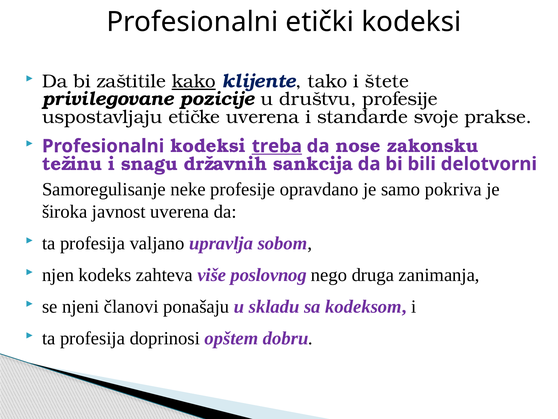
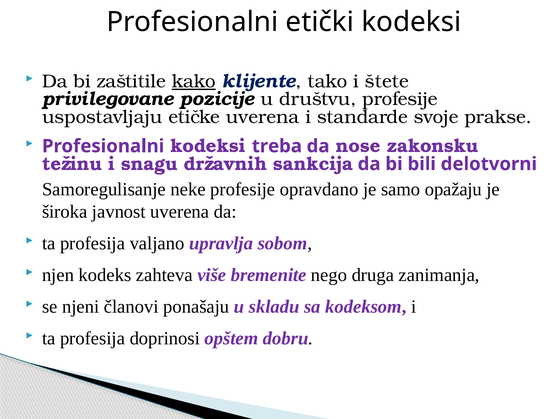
treba underline: present -> none
pokriva: pokriva -> opažaju
poslovnog: poslovnog -> bremenite
